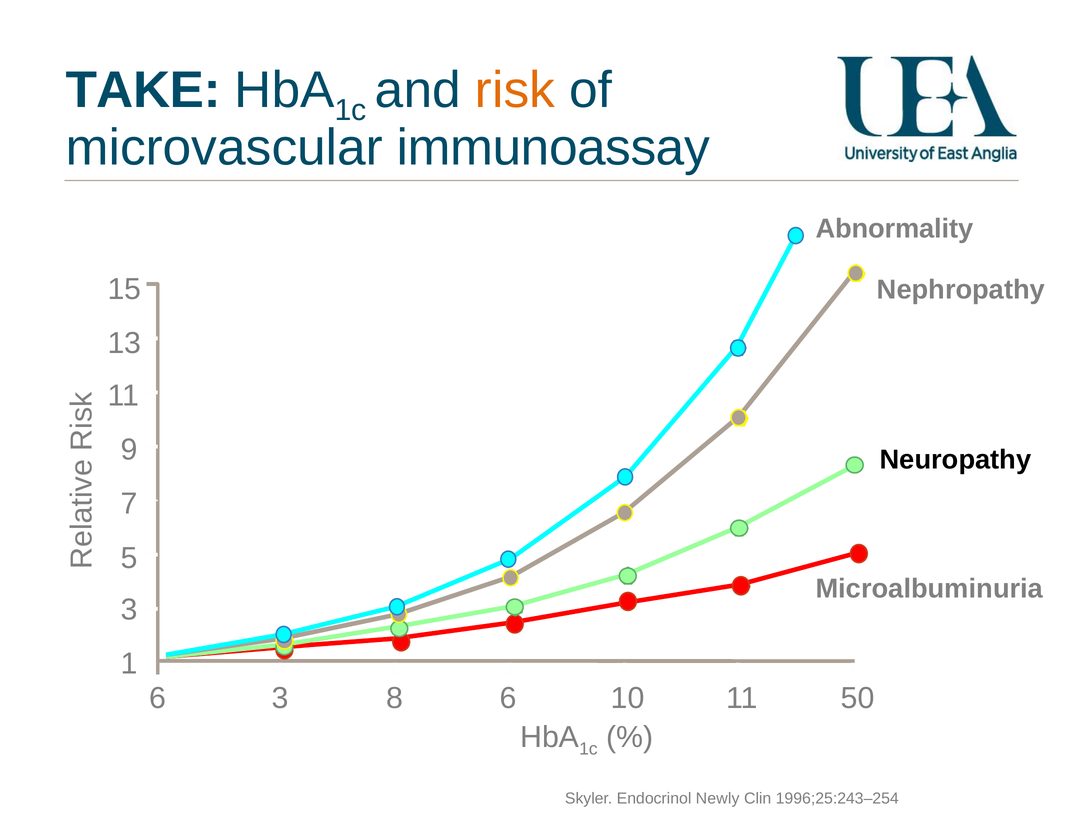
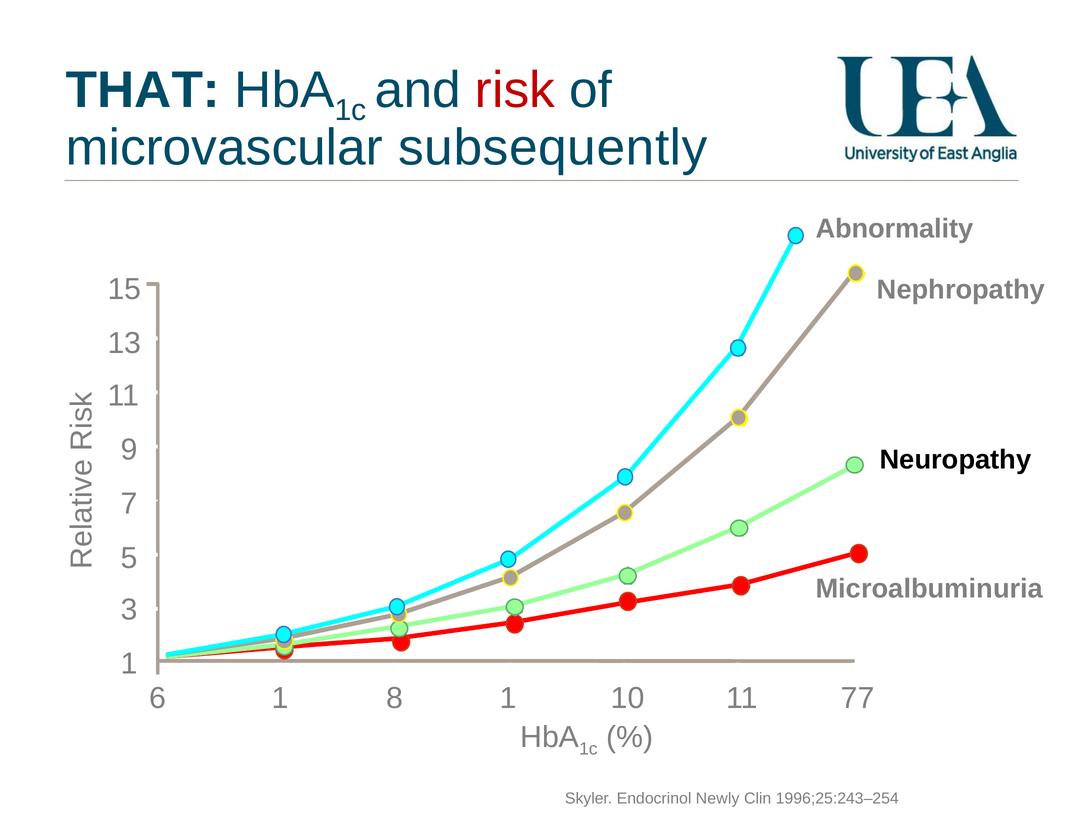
TAKE: TAKE -> THAT
risk colour: orange -> red
immunoassay: immunoassay -> subsequently
6 3: 3 -> 1
8 6: 6 -> 1
50: 50 -> 77
